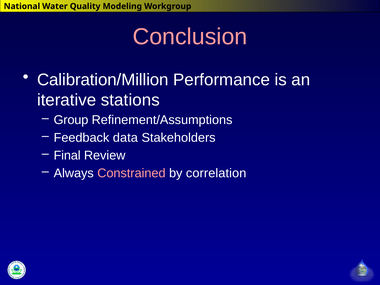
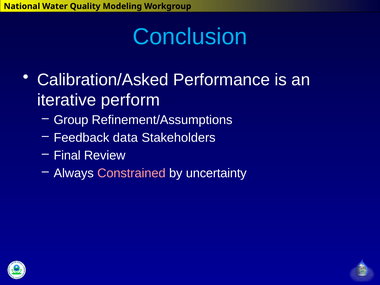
Conclusion colour: pink -> light blue
Calibration/Million: Calibration/Million -> Calibration/Asked
stations: stations -> perform
correlation: correlation -> uncertainty
